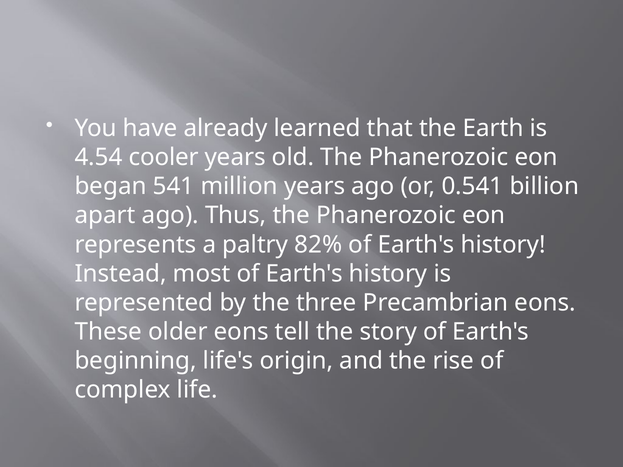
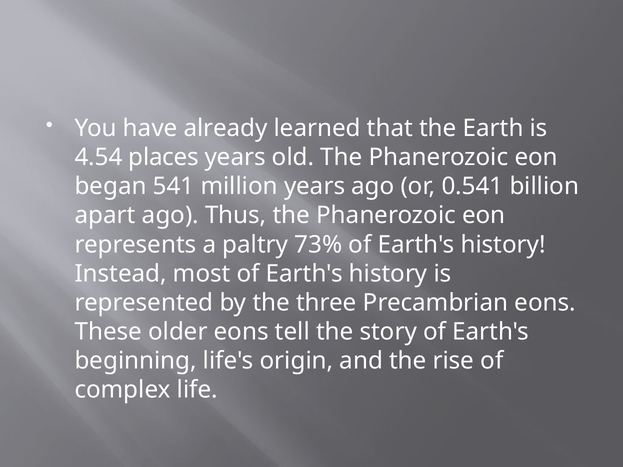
cooler: cooler -> places
82%: 82% -> 73%
